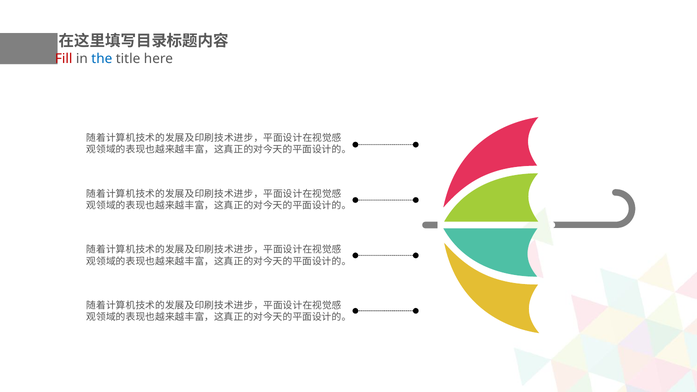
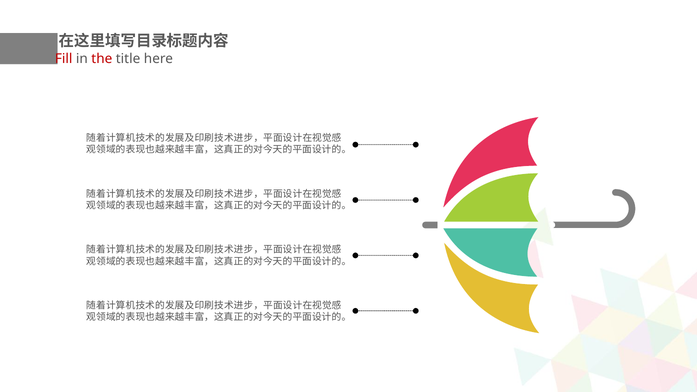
the colour: blue -> red
